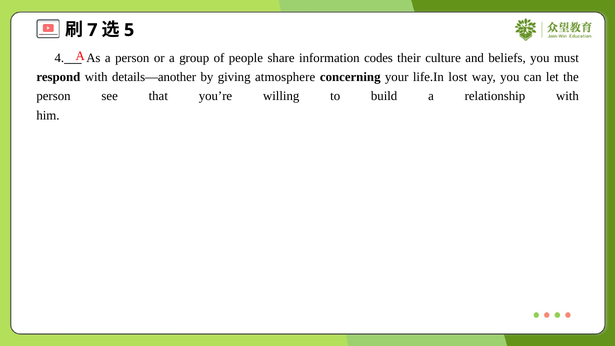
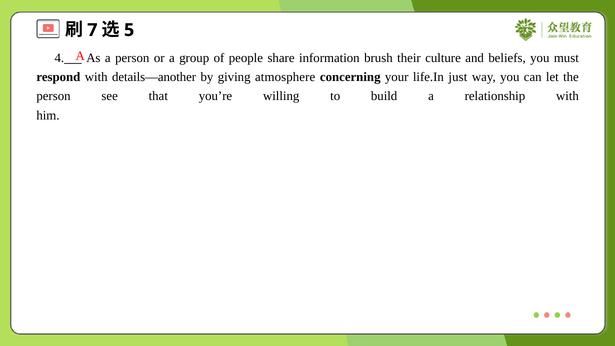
codes: codes -> brush
lost: lost -> just
